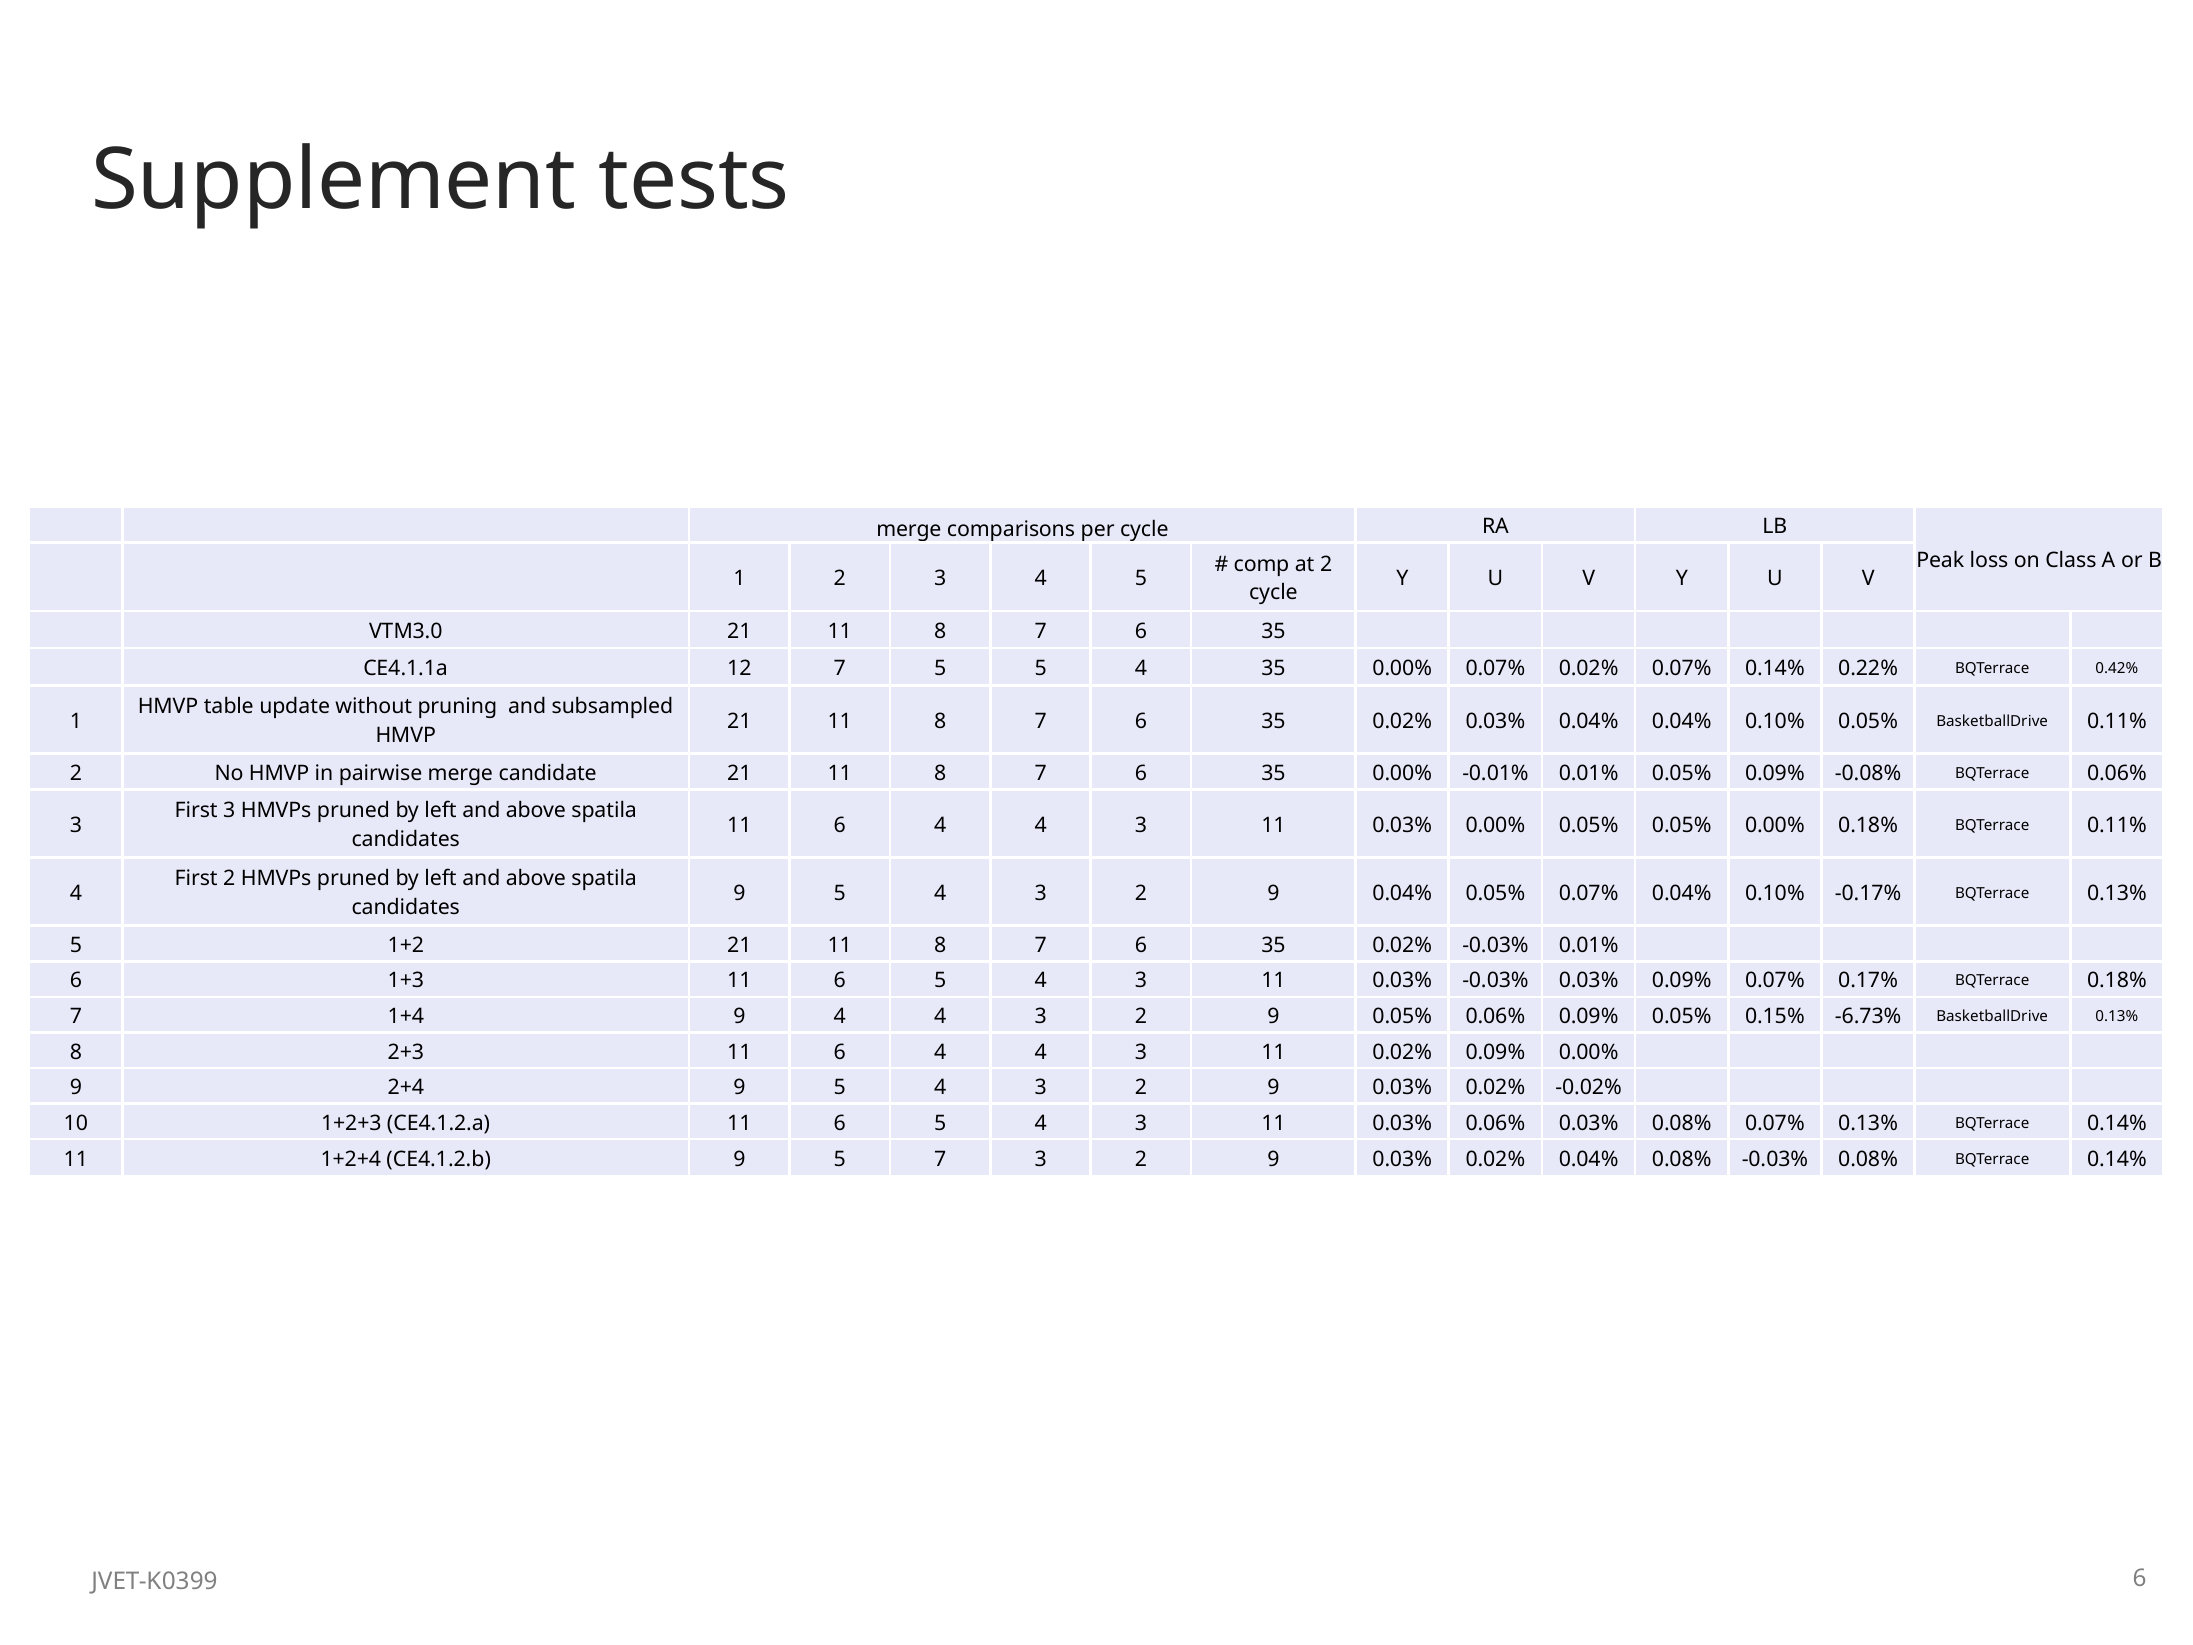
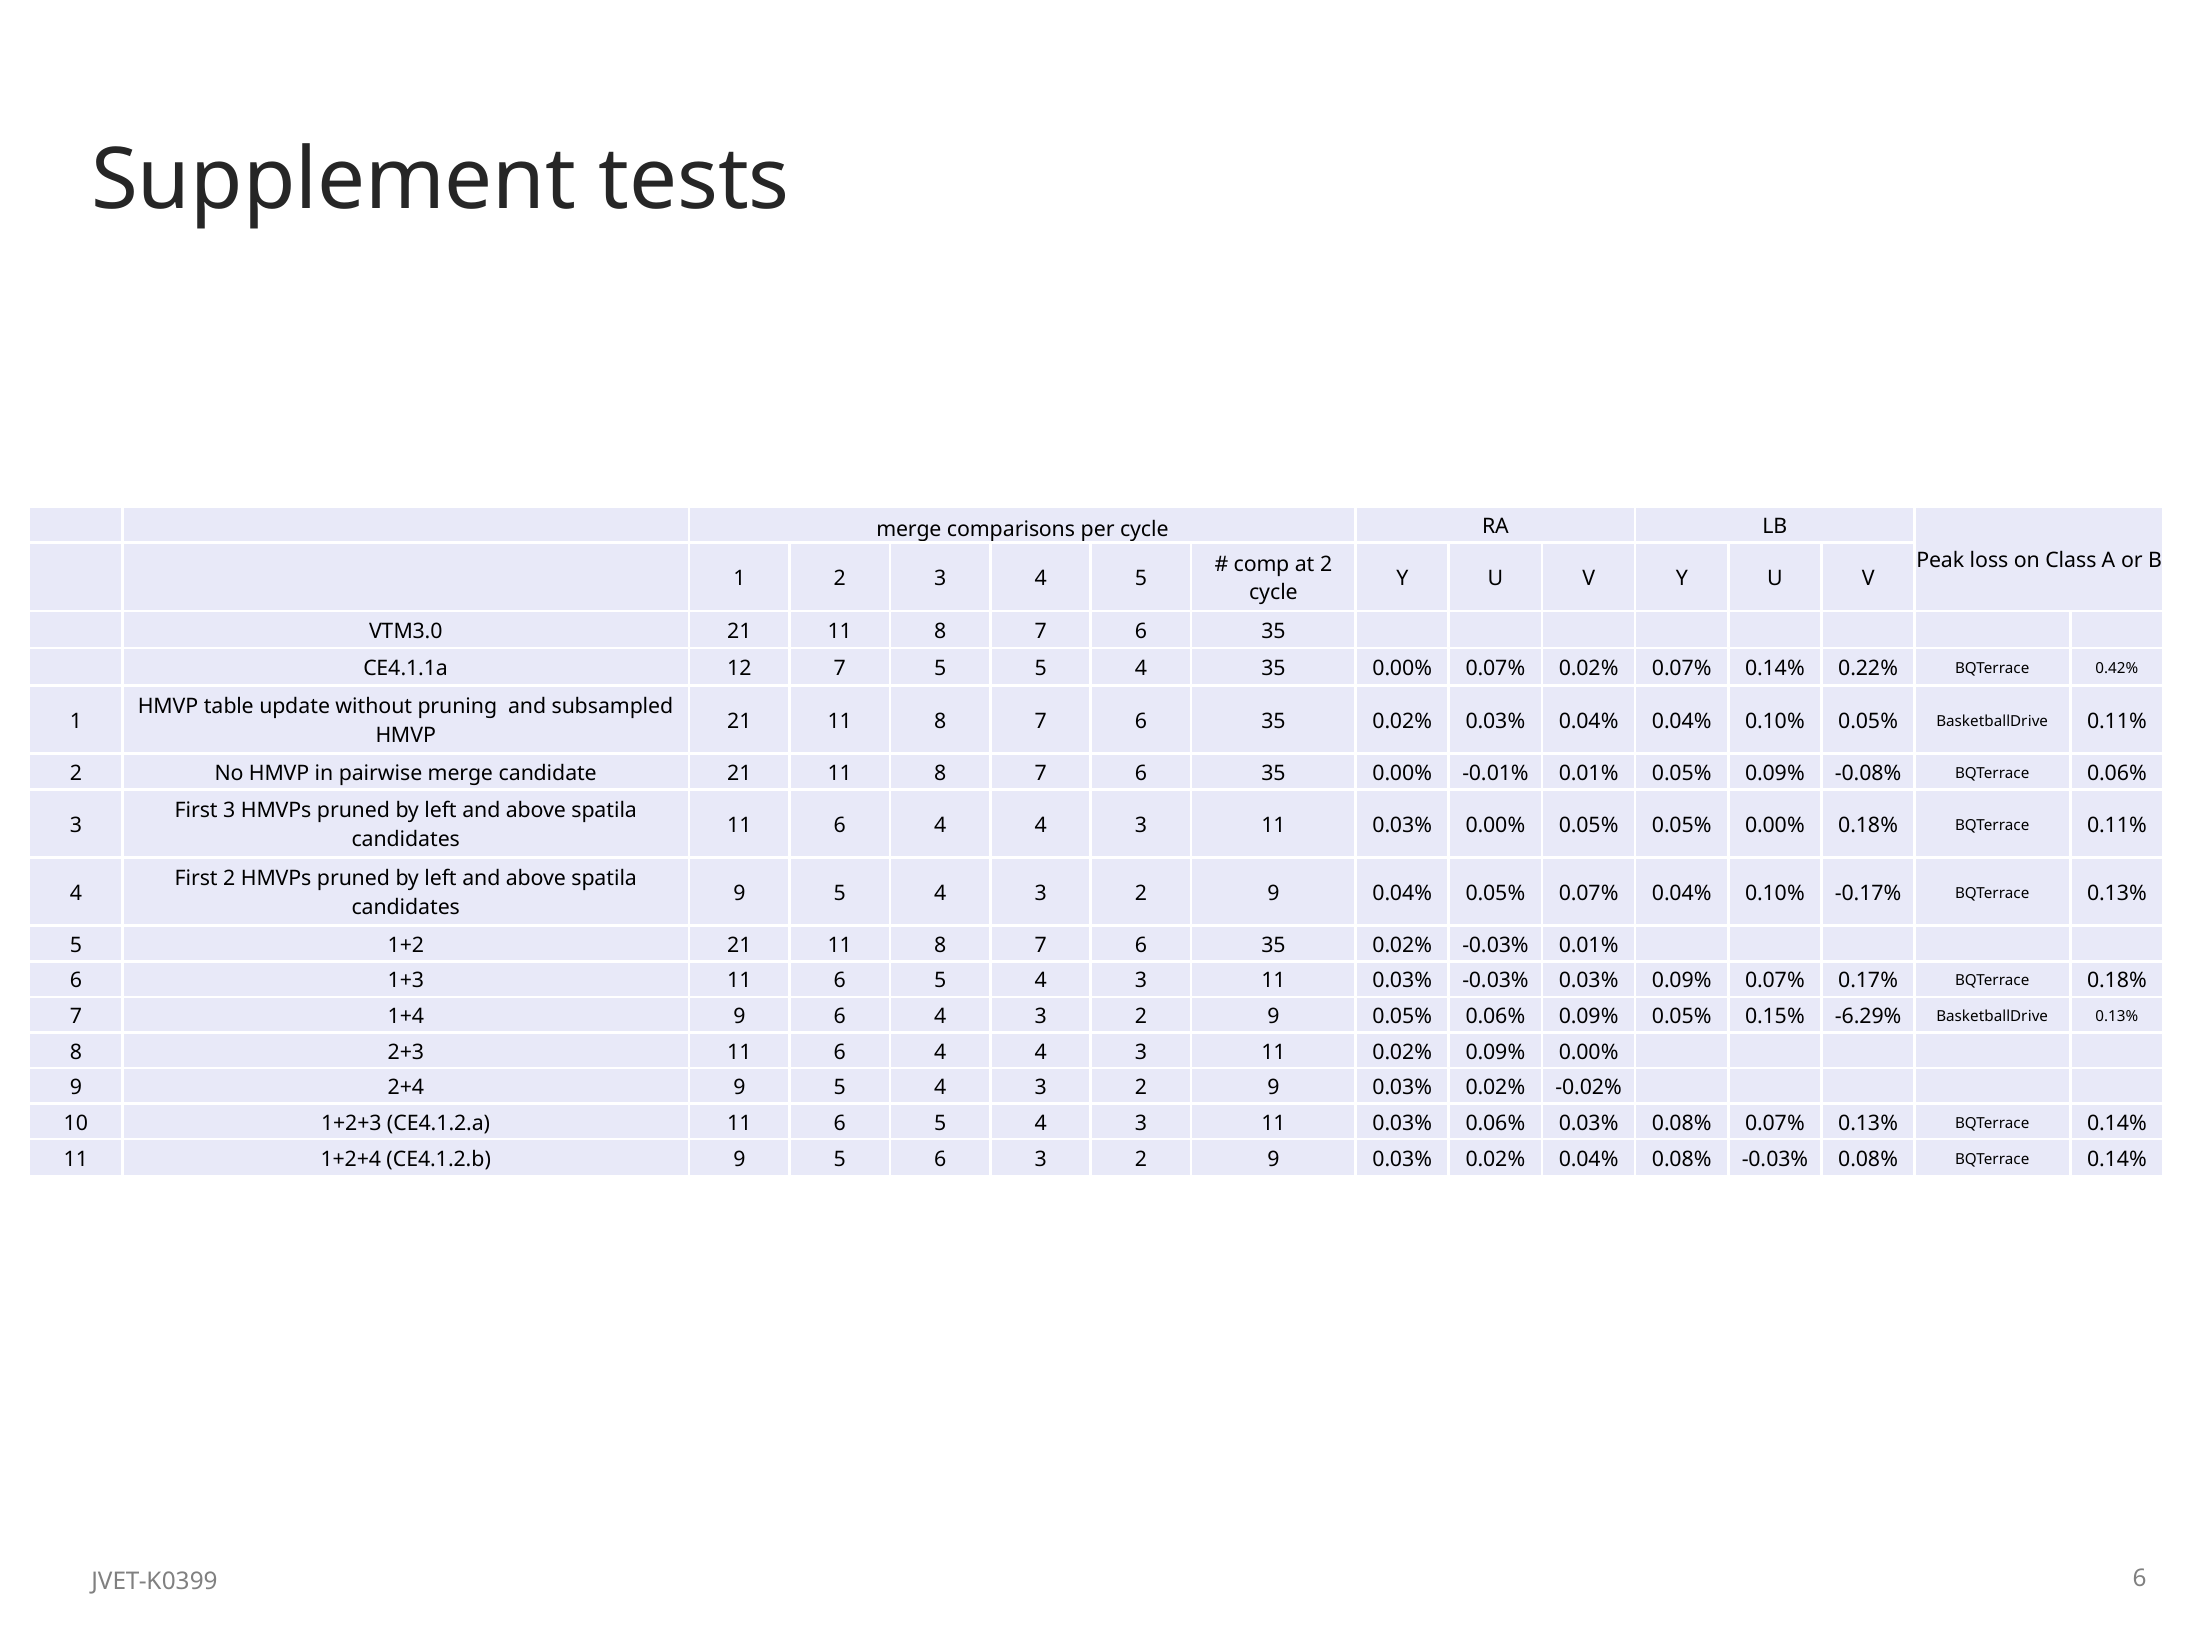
9 4: 4 -> 6
-6.73%: -6.73% -> -6.29%
5 7: 7 -> 6
